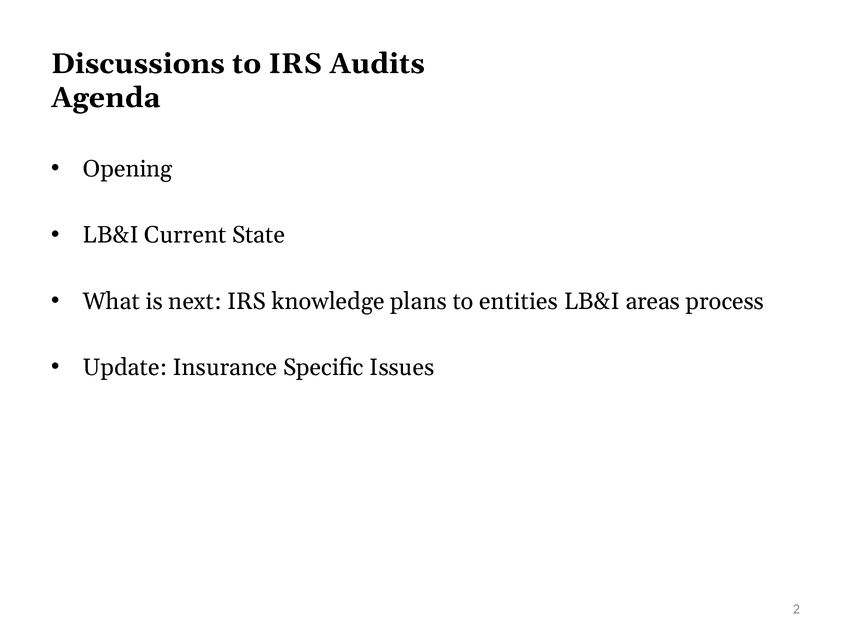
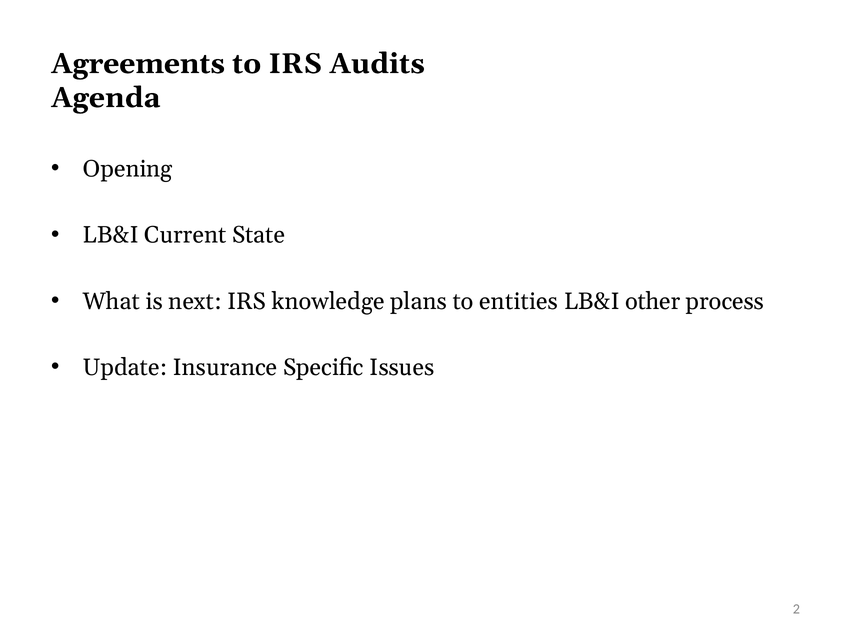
Discussions: Discussions -> Agreements
areas: areas -> other
